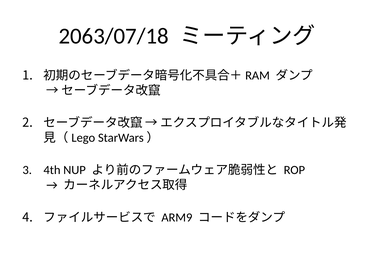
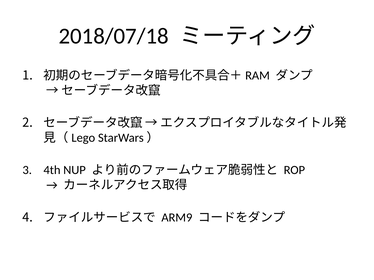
2063/07/18: 2063/07/18 -> 2018/07/18
